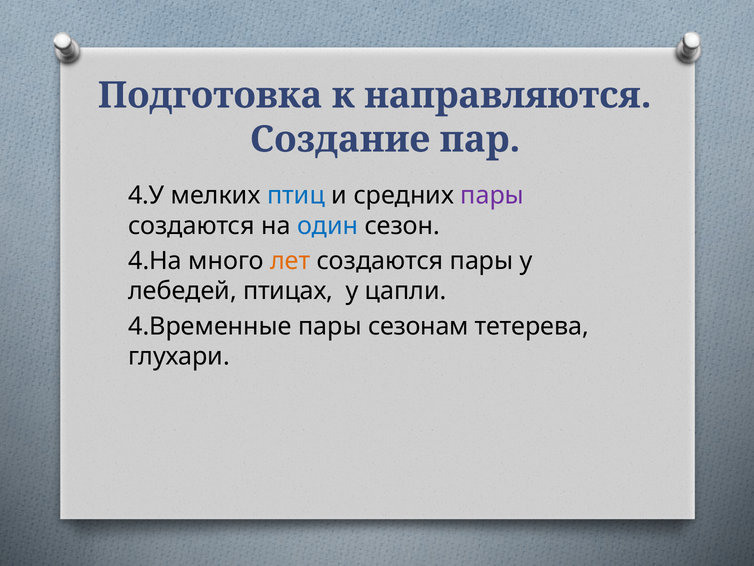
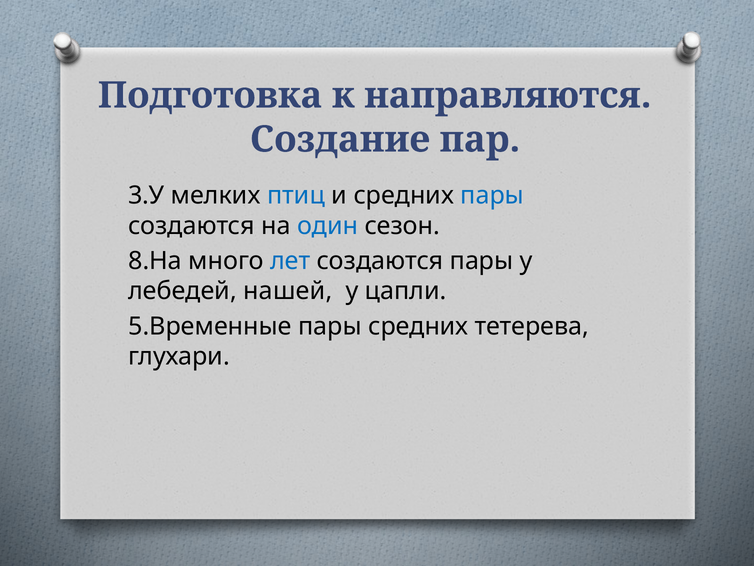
4.У: 4.У -> 3.У
пары at (492, 195) colour: purple -> blue
4.На: 4.На -> 8.На
лет colour: orange -> blue
птицах: птицах -> нашей
4.Временные: 4.Временные -> 5.Временные
пары сезонам: сезонам -> средних
